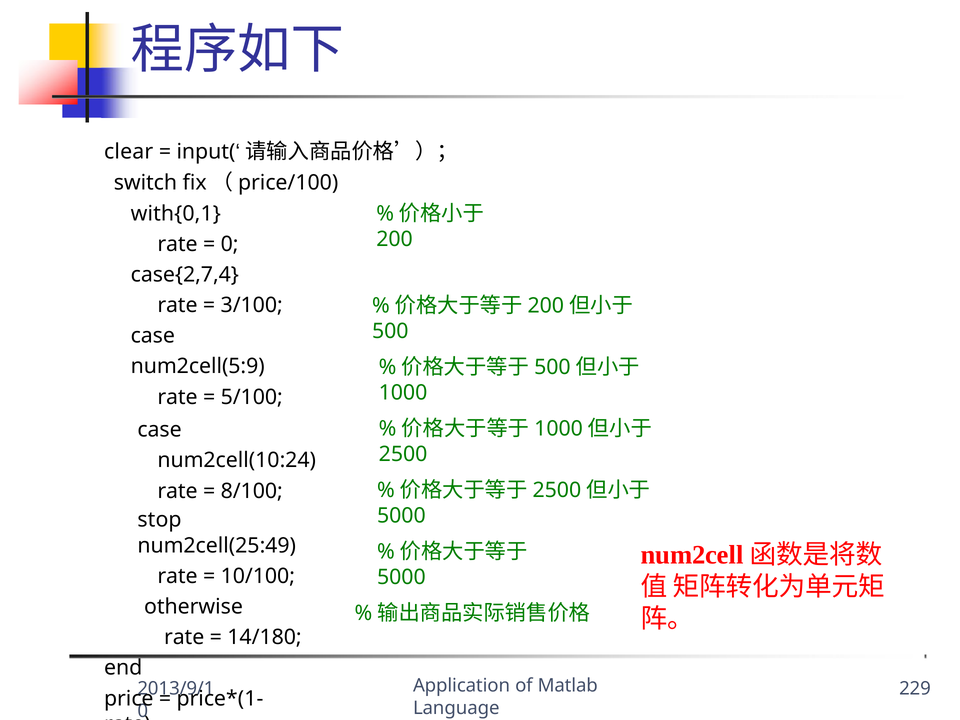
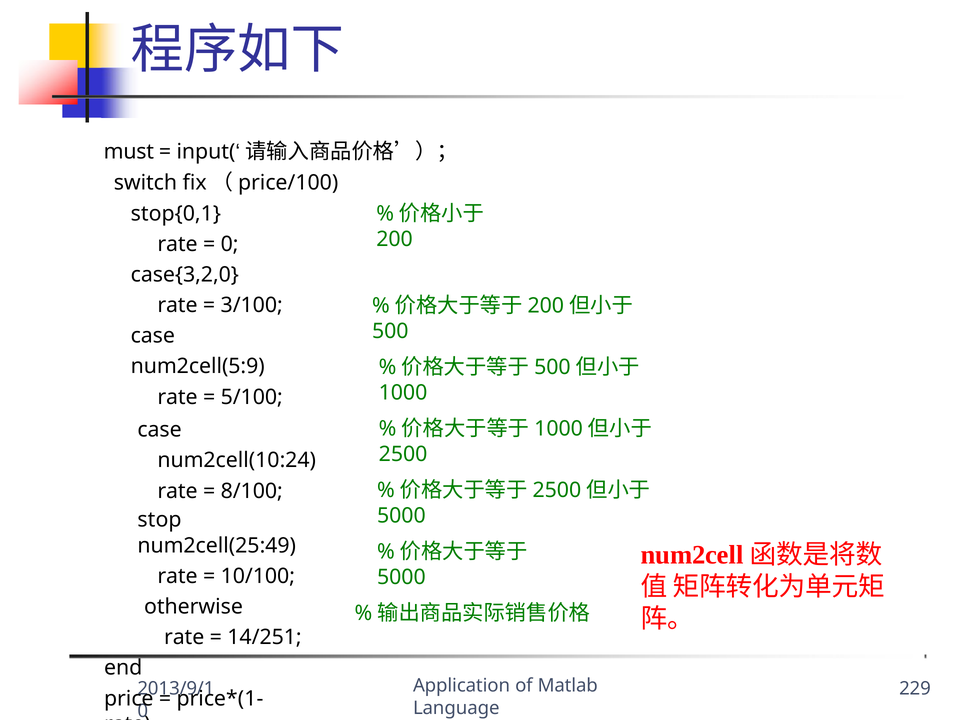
clear: clear -> must
with{0,1: with{0,1 -> stop{0,1
case{2,7,4: case{2,7,4 -> case{3,2,0
14/180: 14/180 -> 14/251
